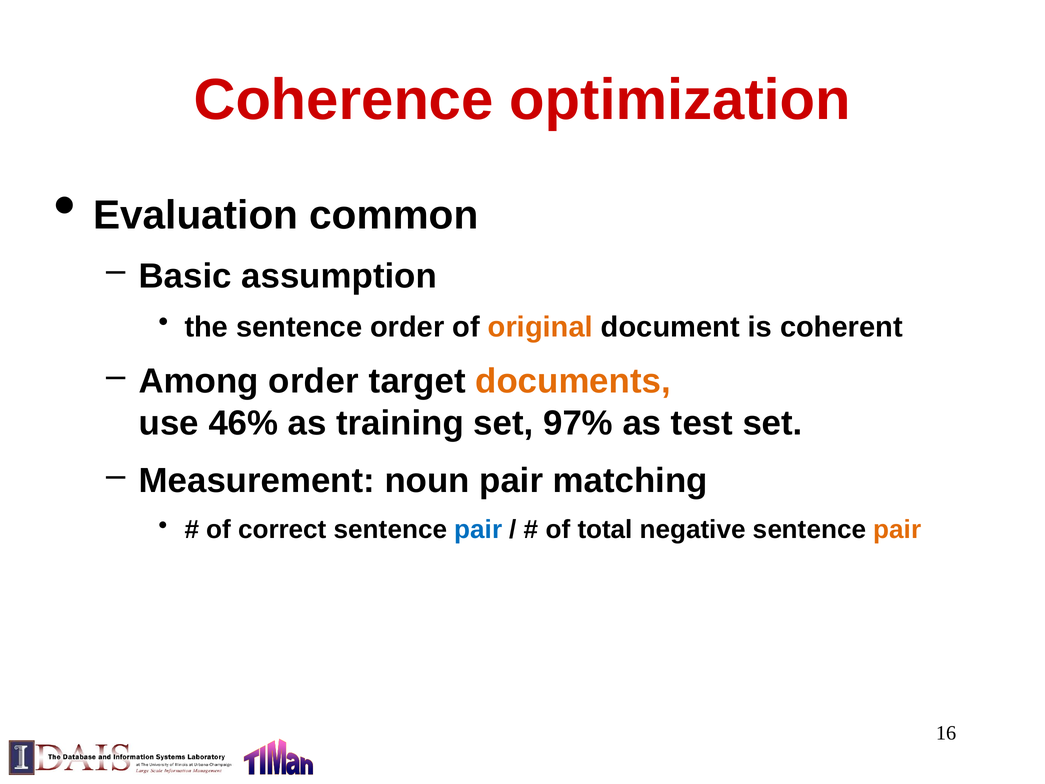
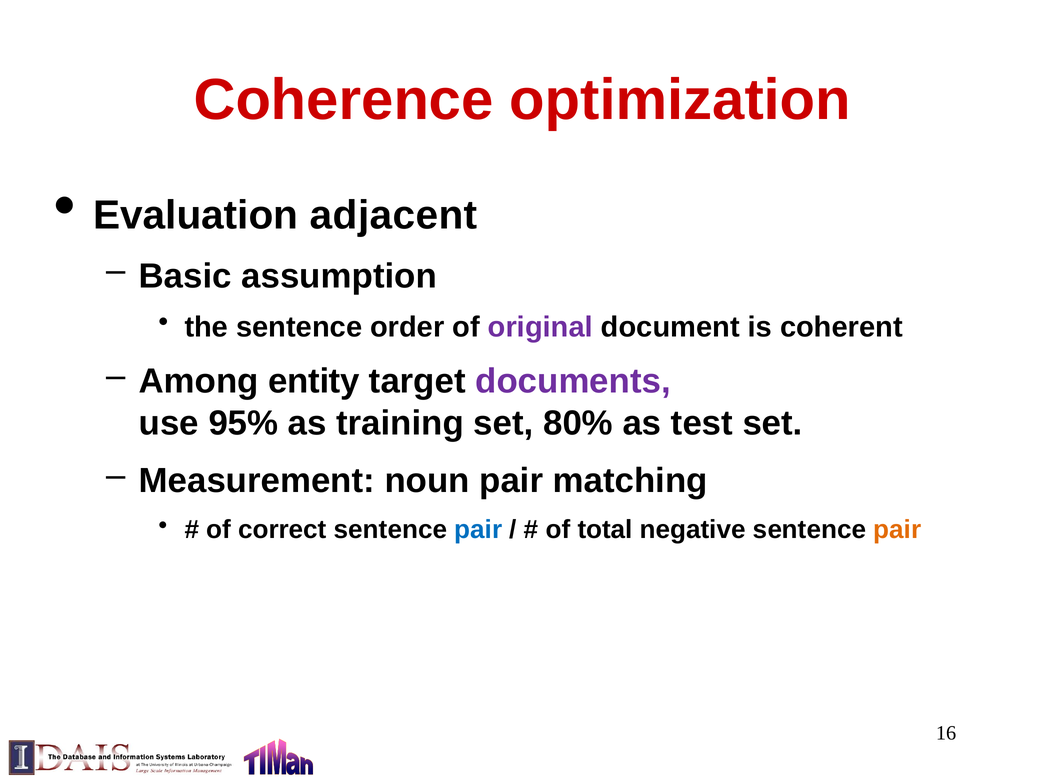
common: common -> adjacent
original colour: orange -> purple
Among order: order -> entity
documents colour: orange -> purple
46%: 46% -> 95%
97%: 97% -> 80%
